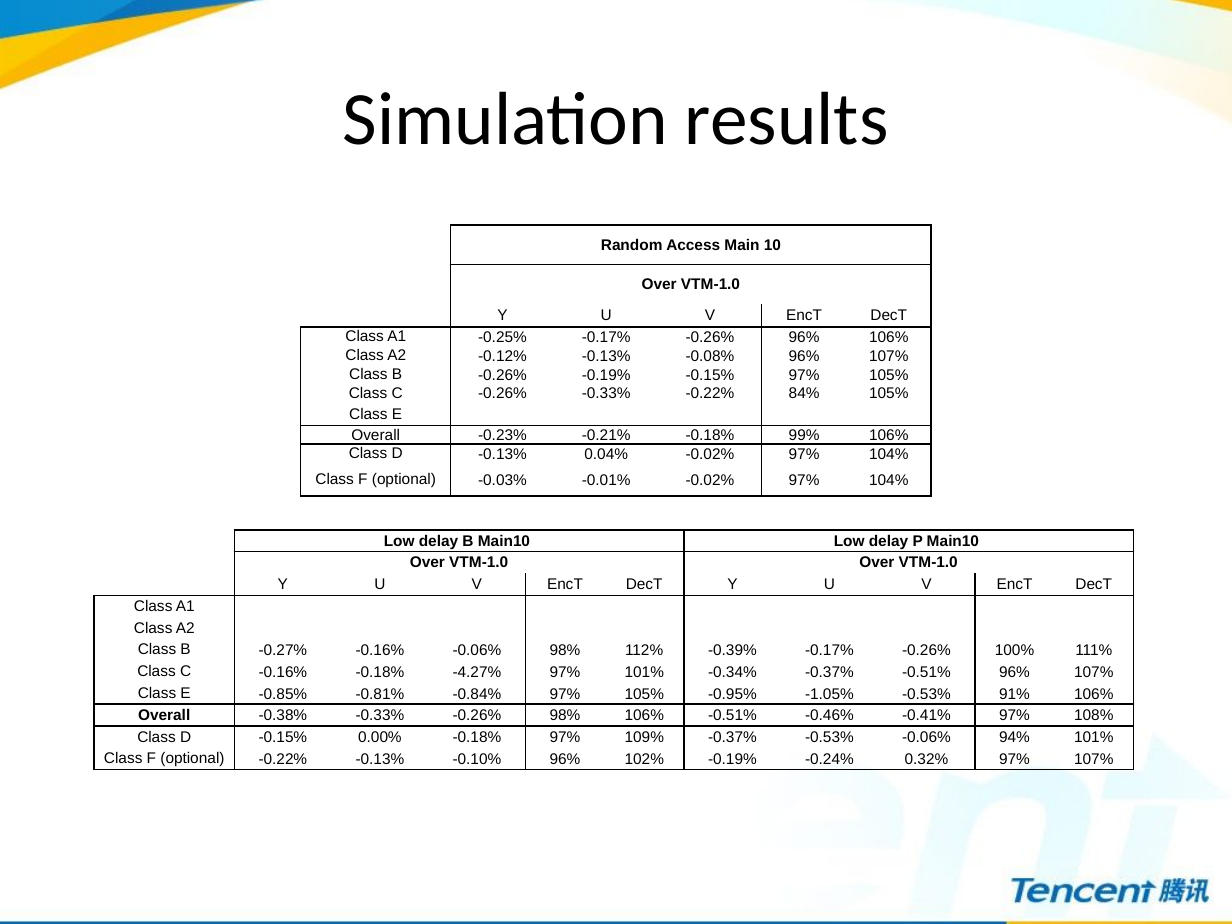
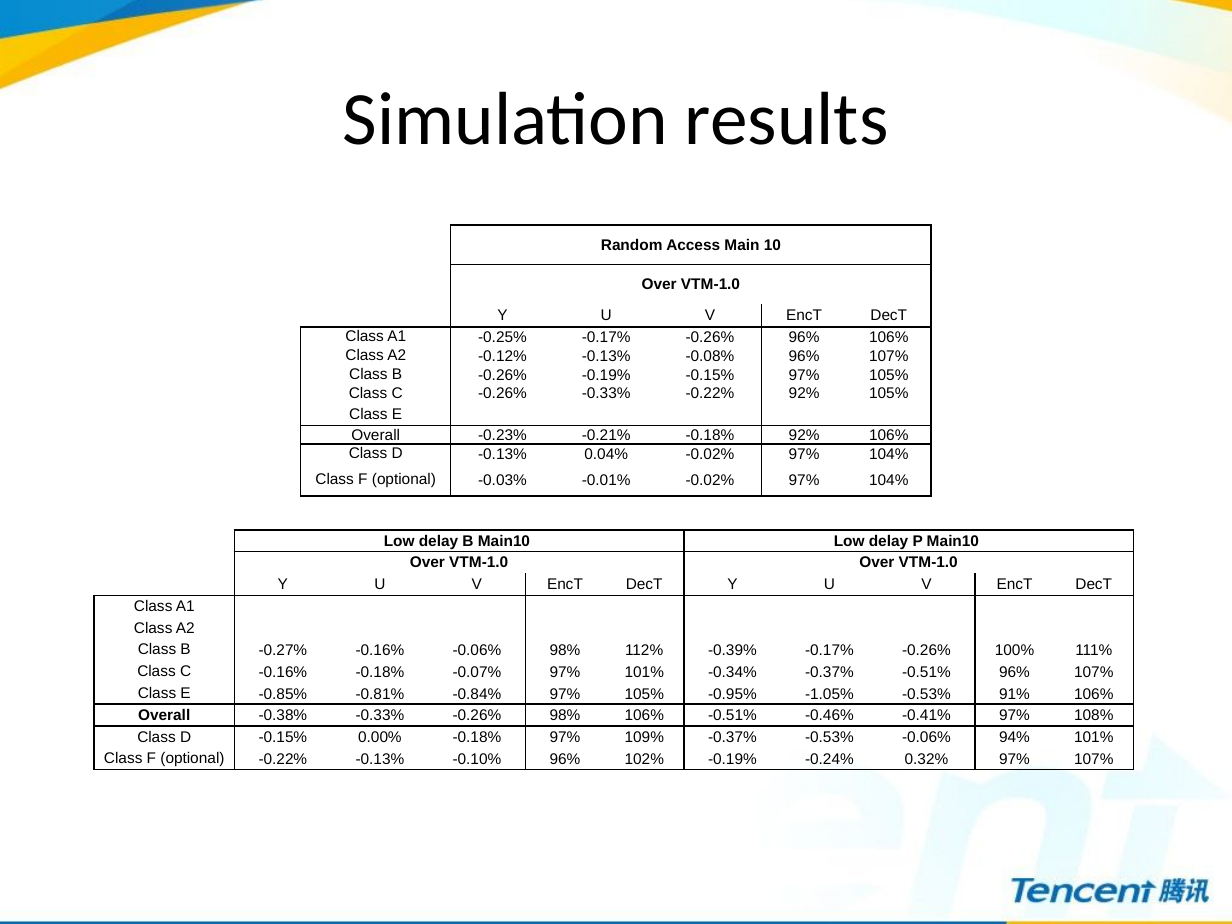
-0.22% 84%: 84% -> 92%
-0.18% 99%: 99% -> 92%
-4.27%: -4.27% -> -0.07%
